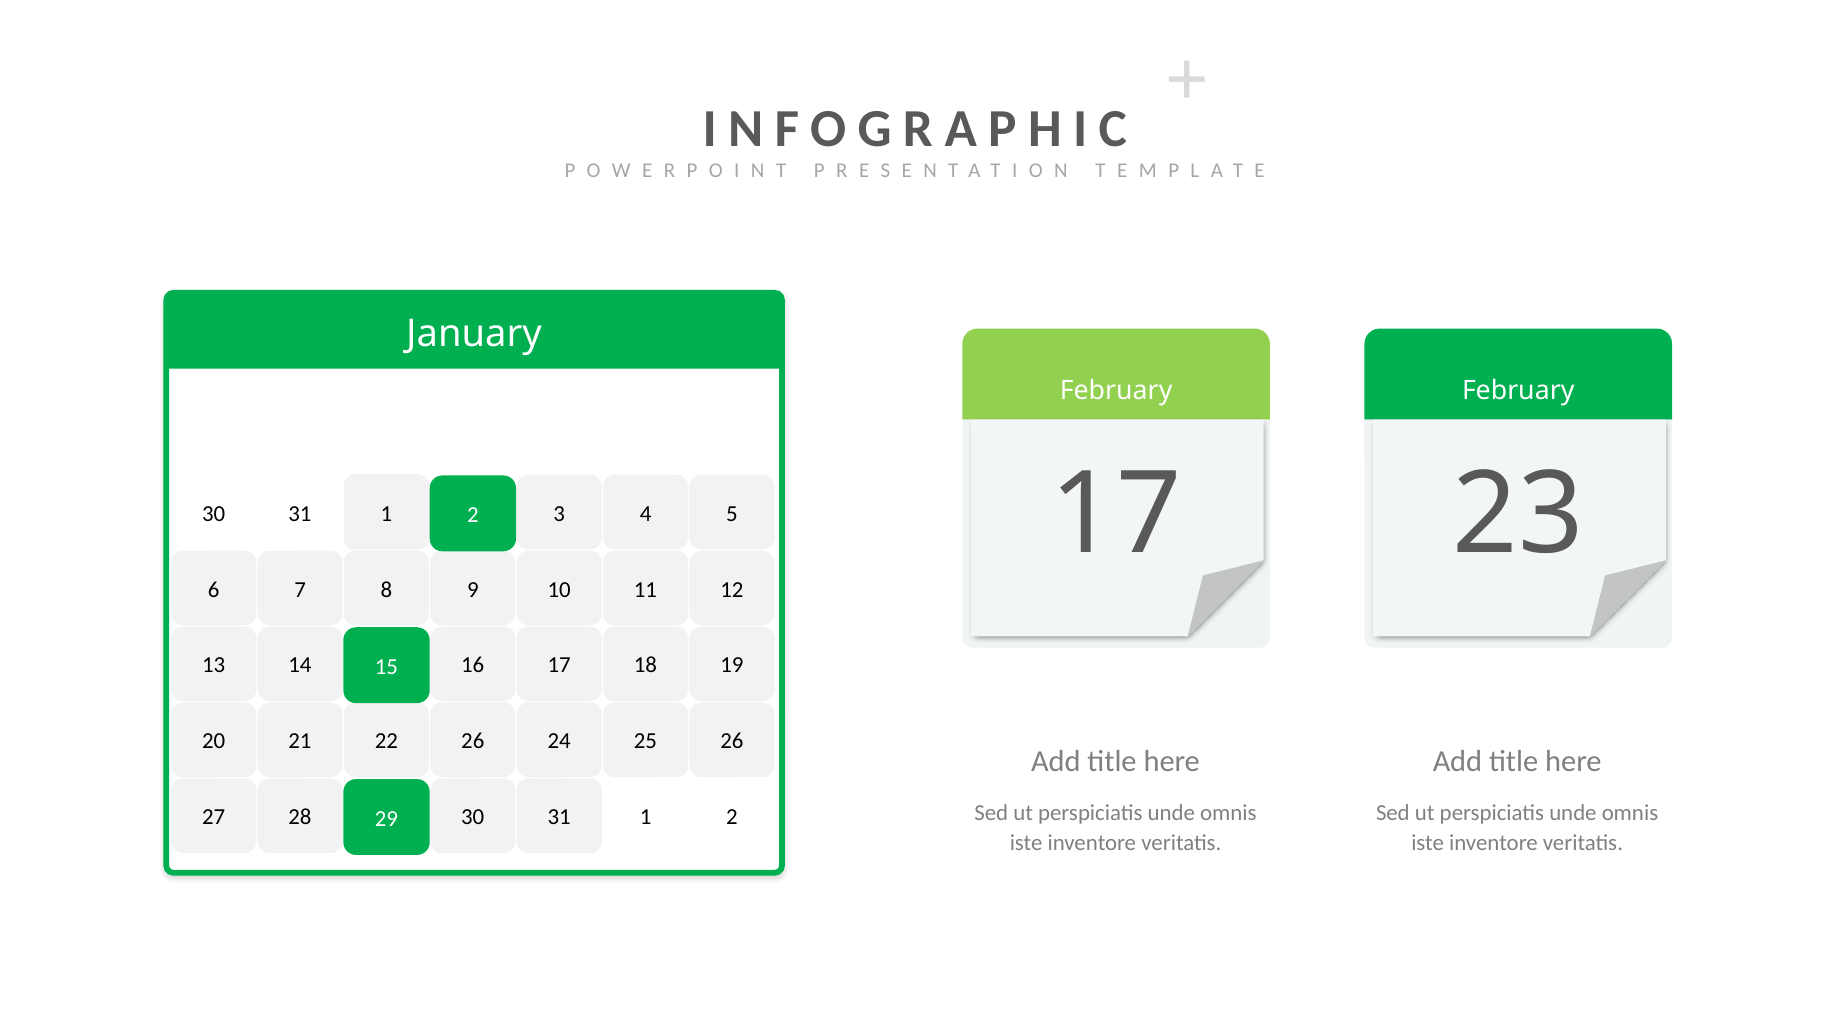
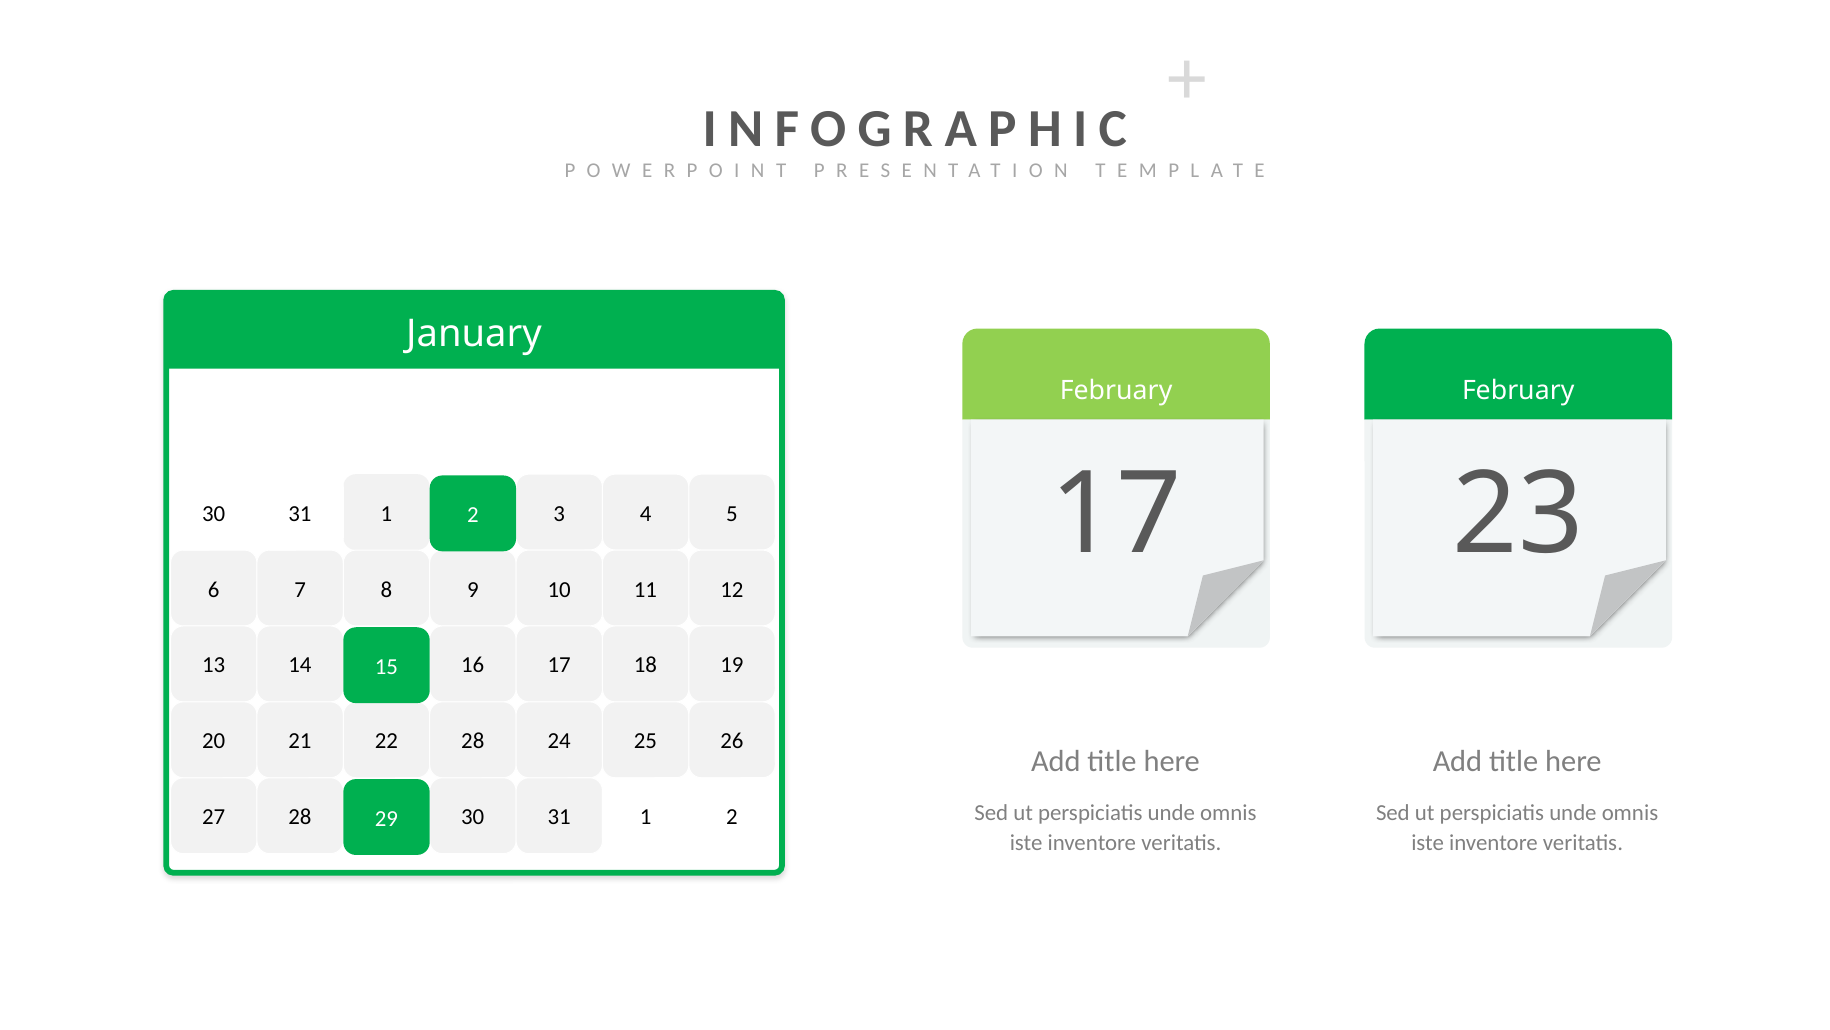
22 26: 26 -> 28
